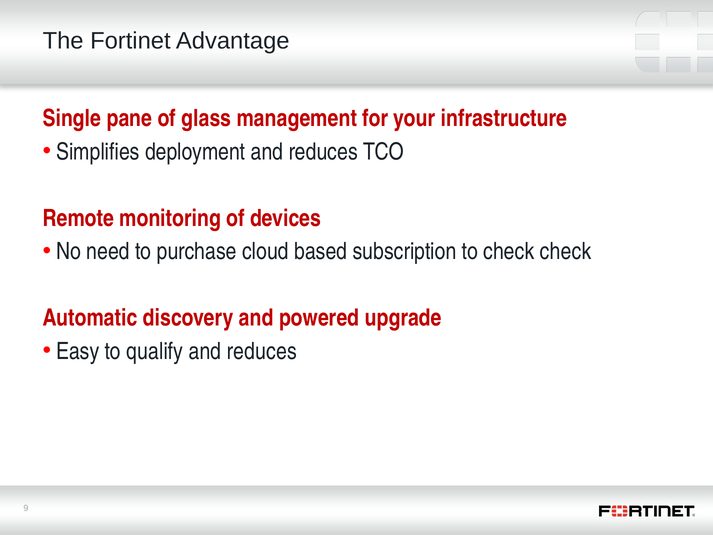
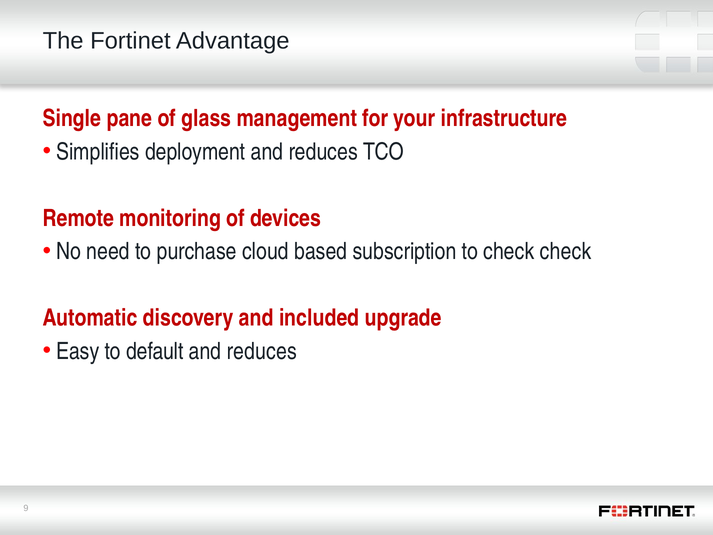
powered: powered -> included
qualify: qualify -> default
